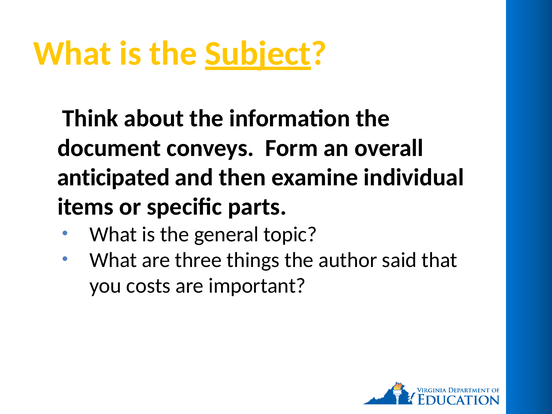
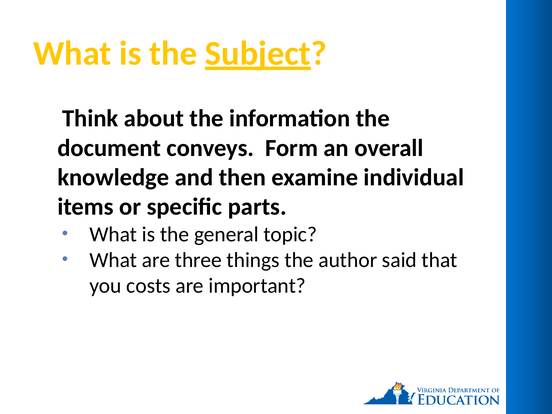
anticipated: anticipated -> knowledge
